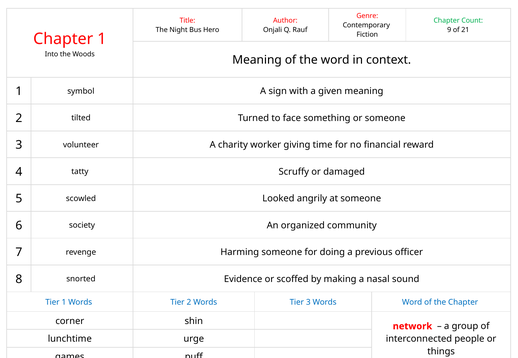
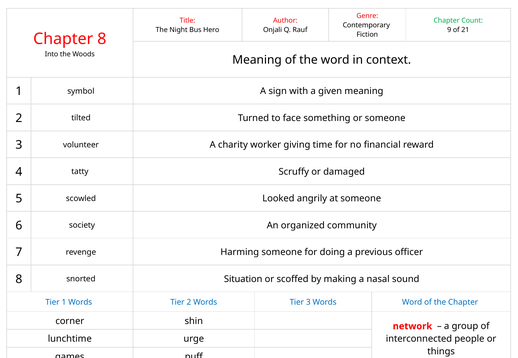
Chapter 1: 1 -> 8
Evidence: Evidence -> Situation
